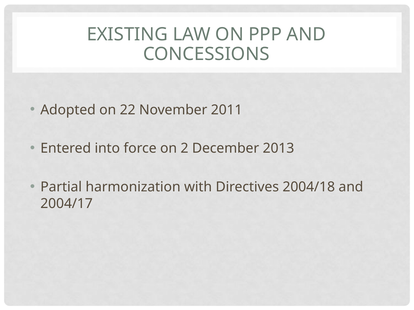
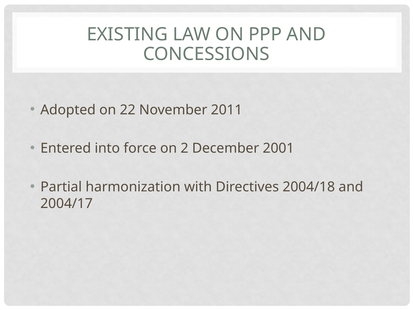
2013: 2013 -> 2001
